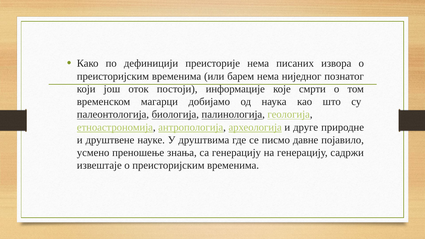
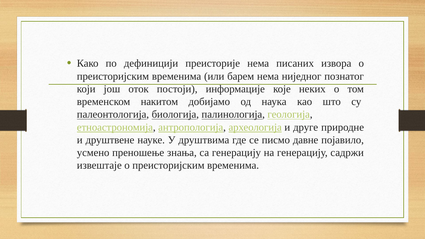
смрти: смрти -> неких
магарци: магарци -> накитом
